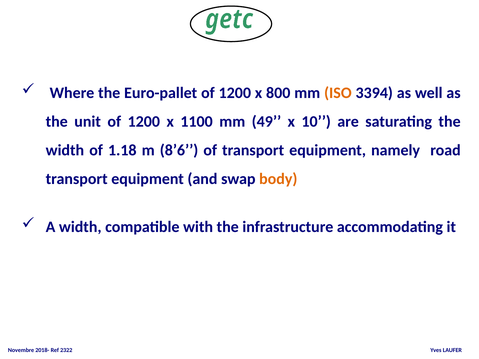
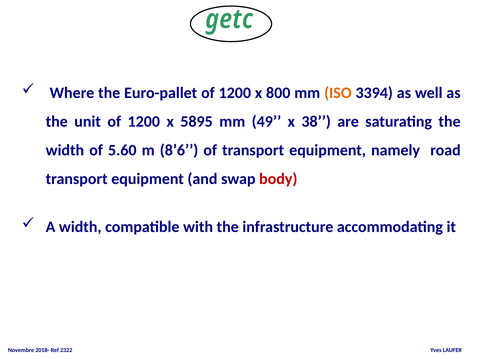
1100: 1100 -> 5895
10: 10 -> 38
1.18: 1.18 -> 5.60
body colour: orange -> red
